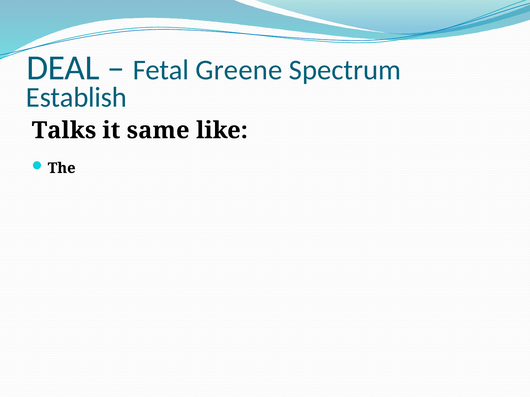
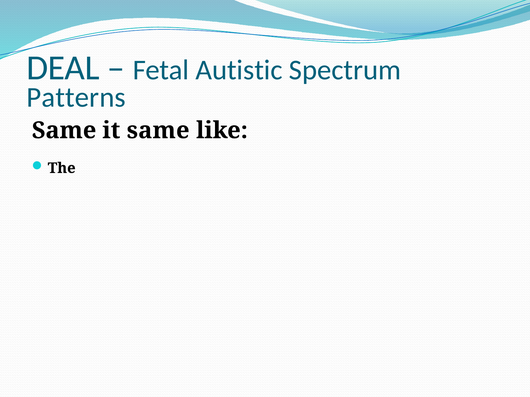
Greene: Greene -> Autistic
Establish: Establish -> Patterns
Talks at (64, 131): Talks -> Same
